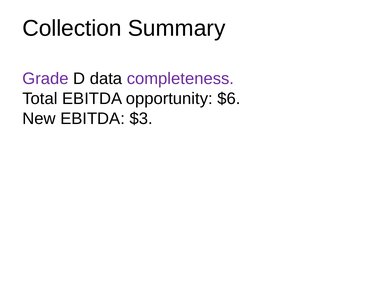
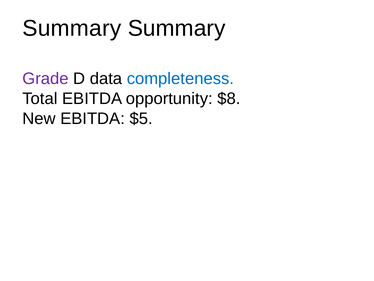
Collection at (72, 28): Collection -> Summary
completeness colour: purple -> blue
$6: $6 -> $8
$3: $3 -> $5
